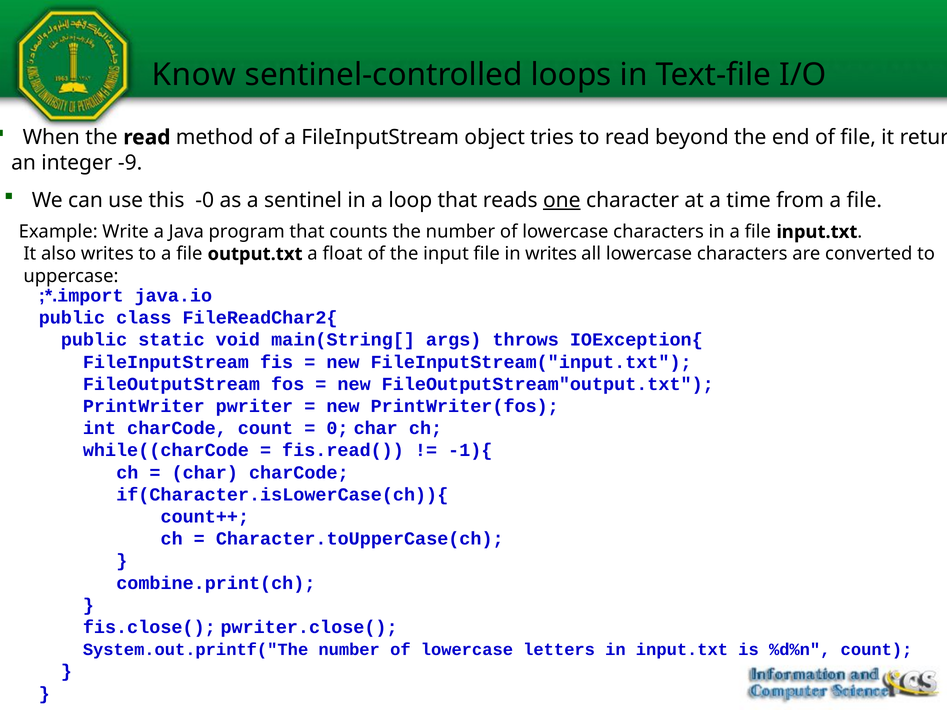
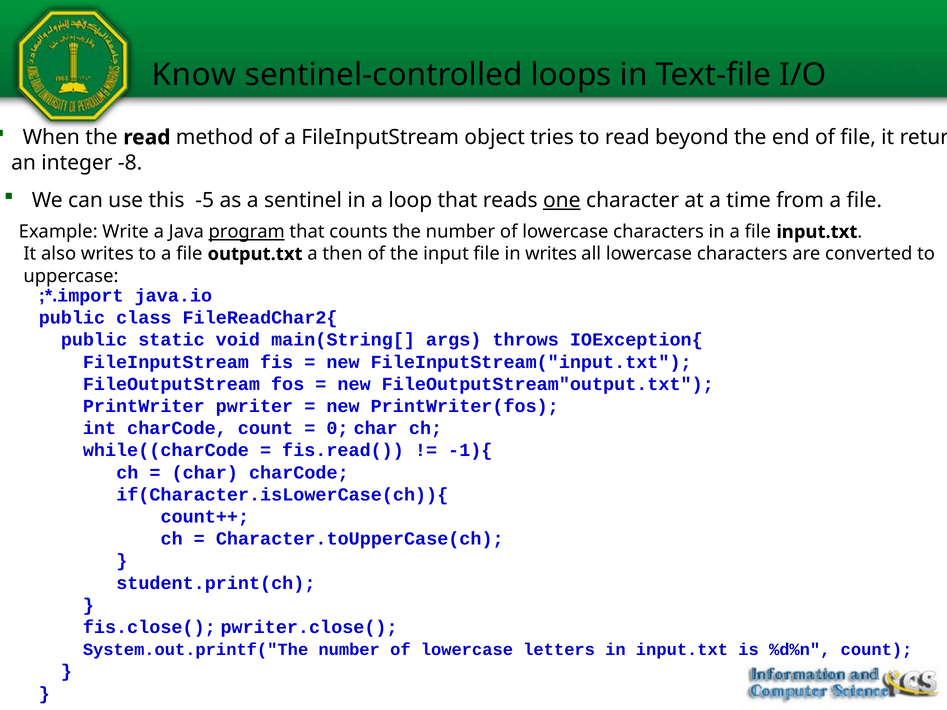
-9: -9 -> -8
-0: -0 -> -5
program underline: none -> present
float: float -> then
combine.print(ch: combine.print(ch -> student.print(ch
